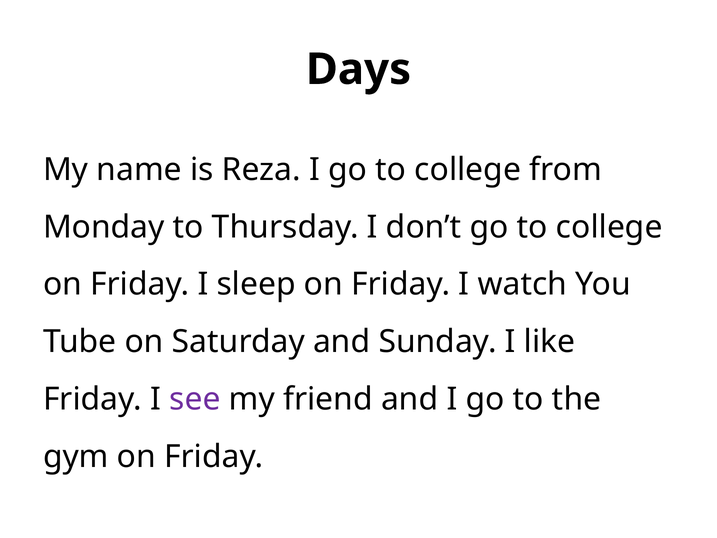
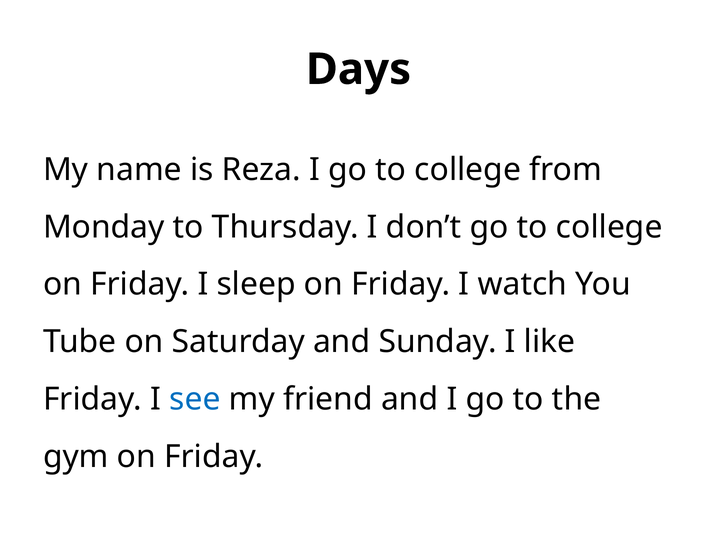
see colour: purple -> blue
